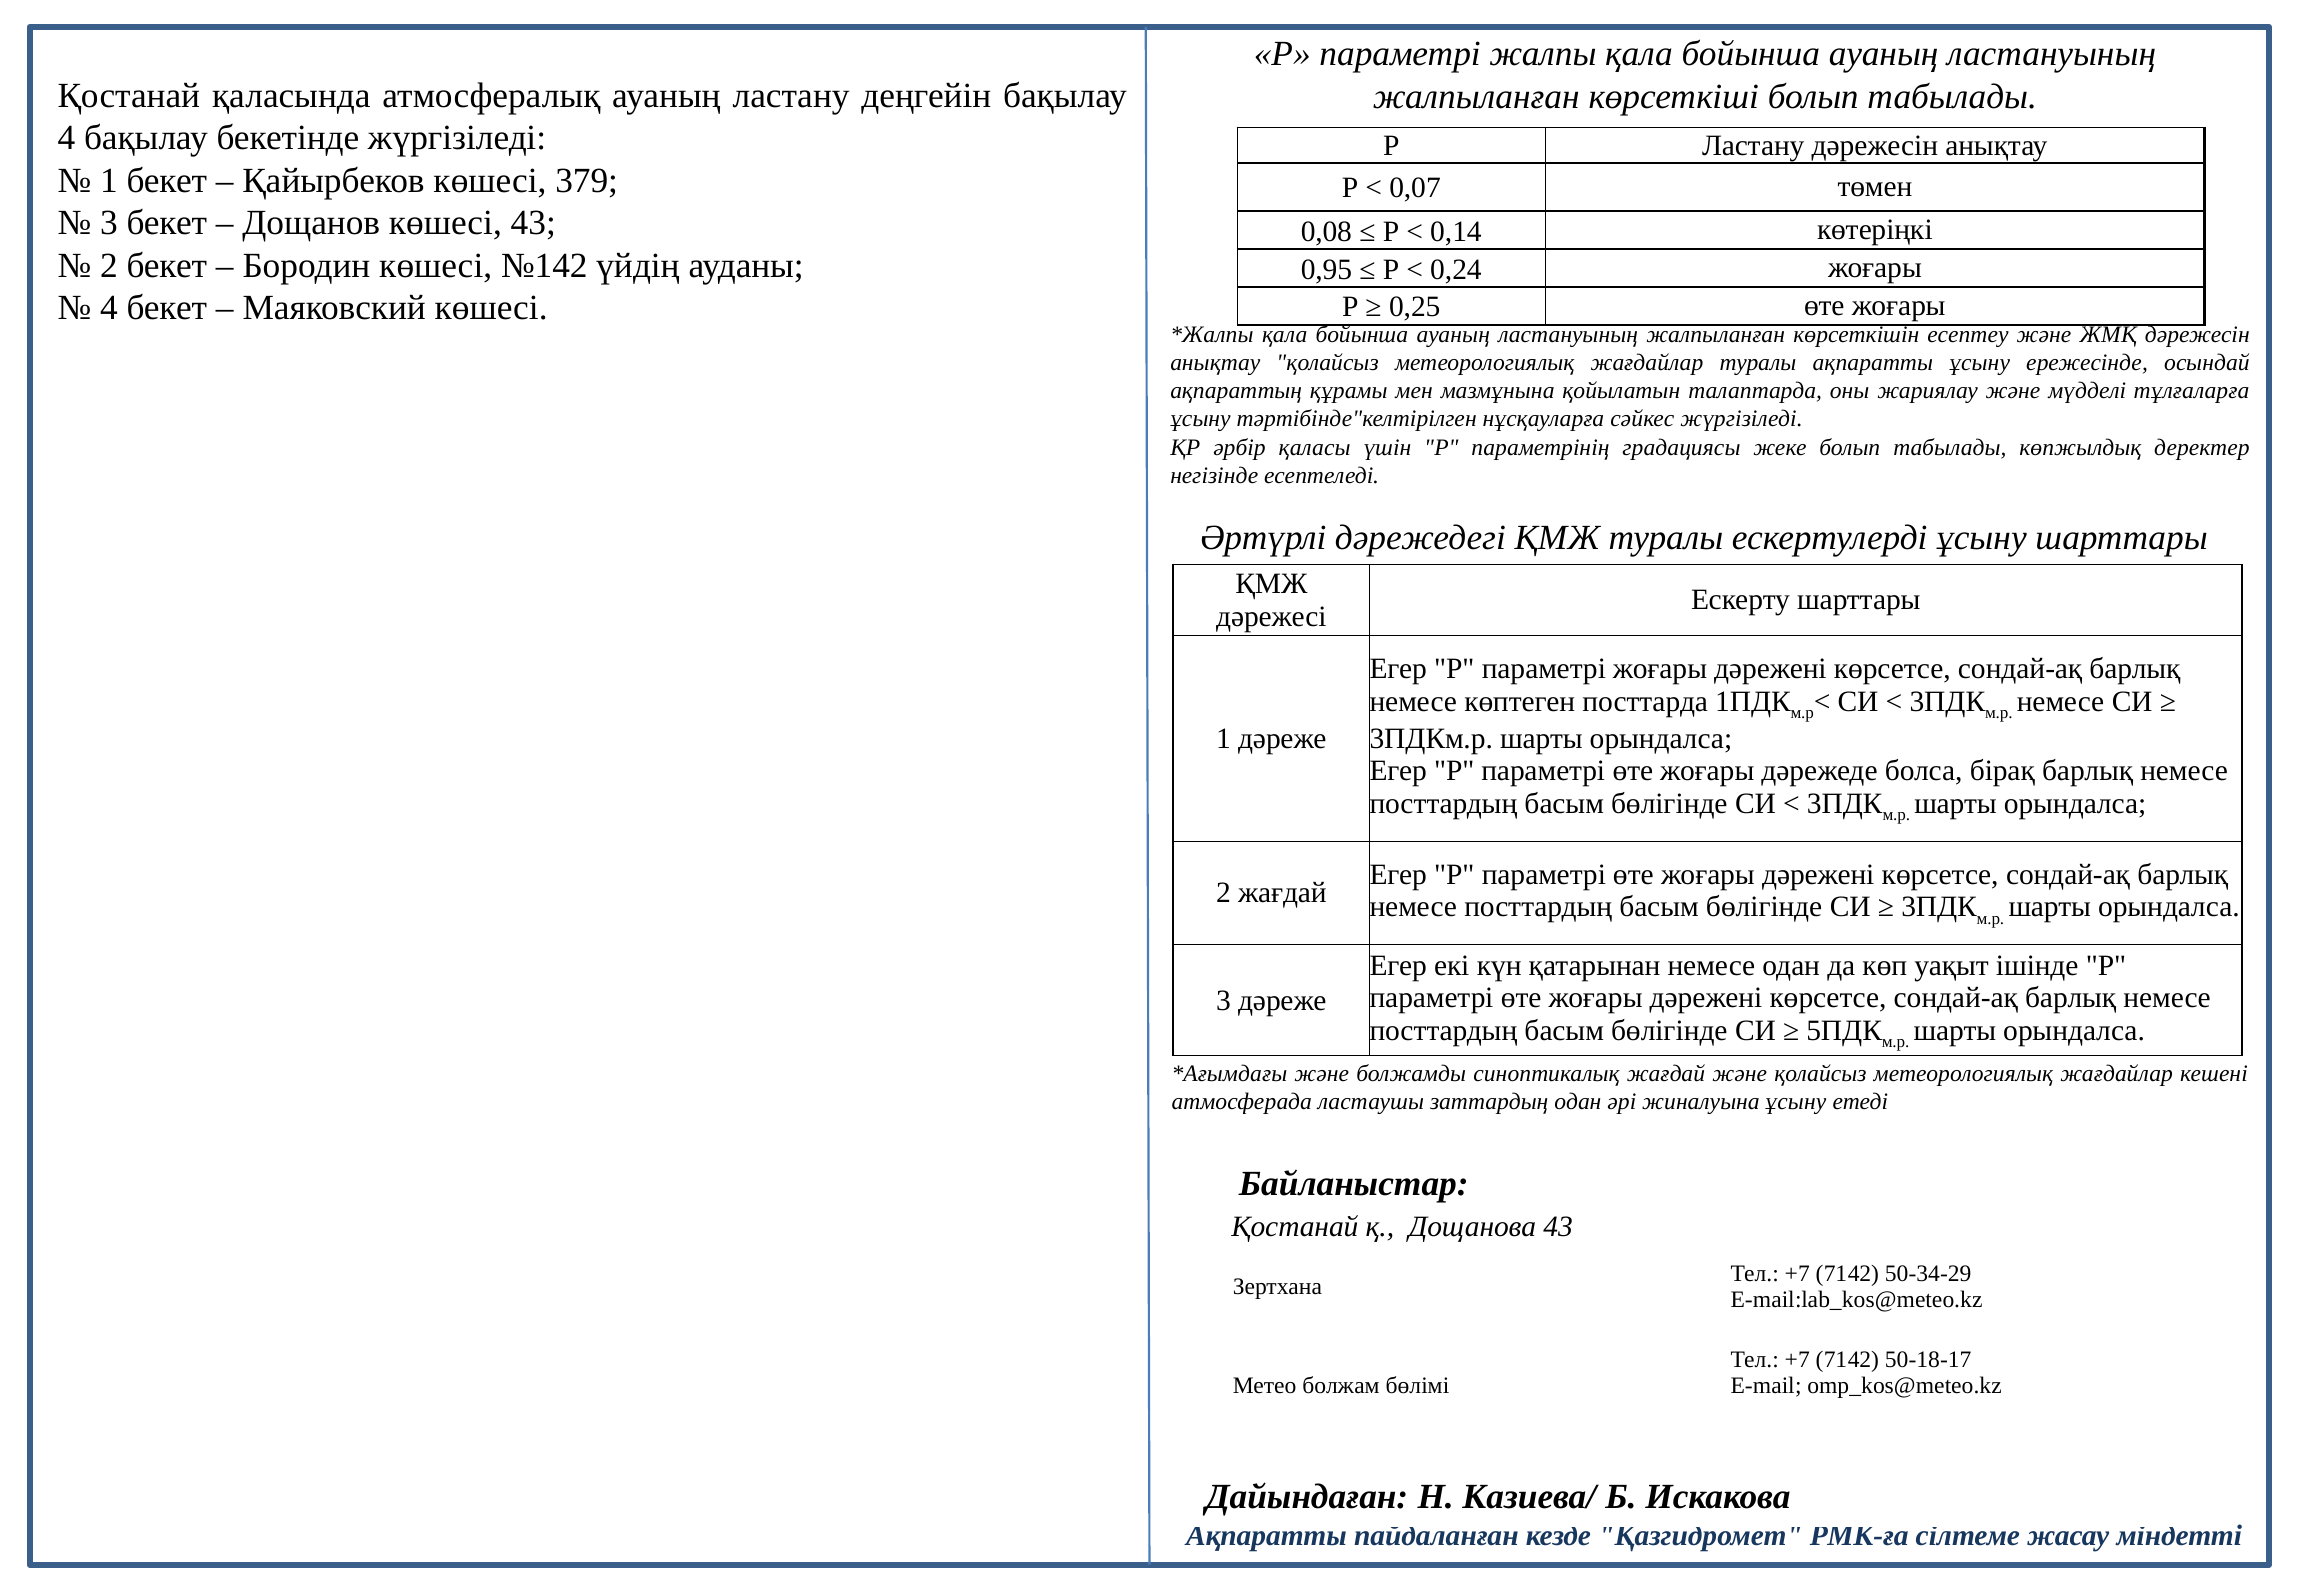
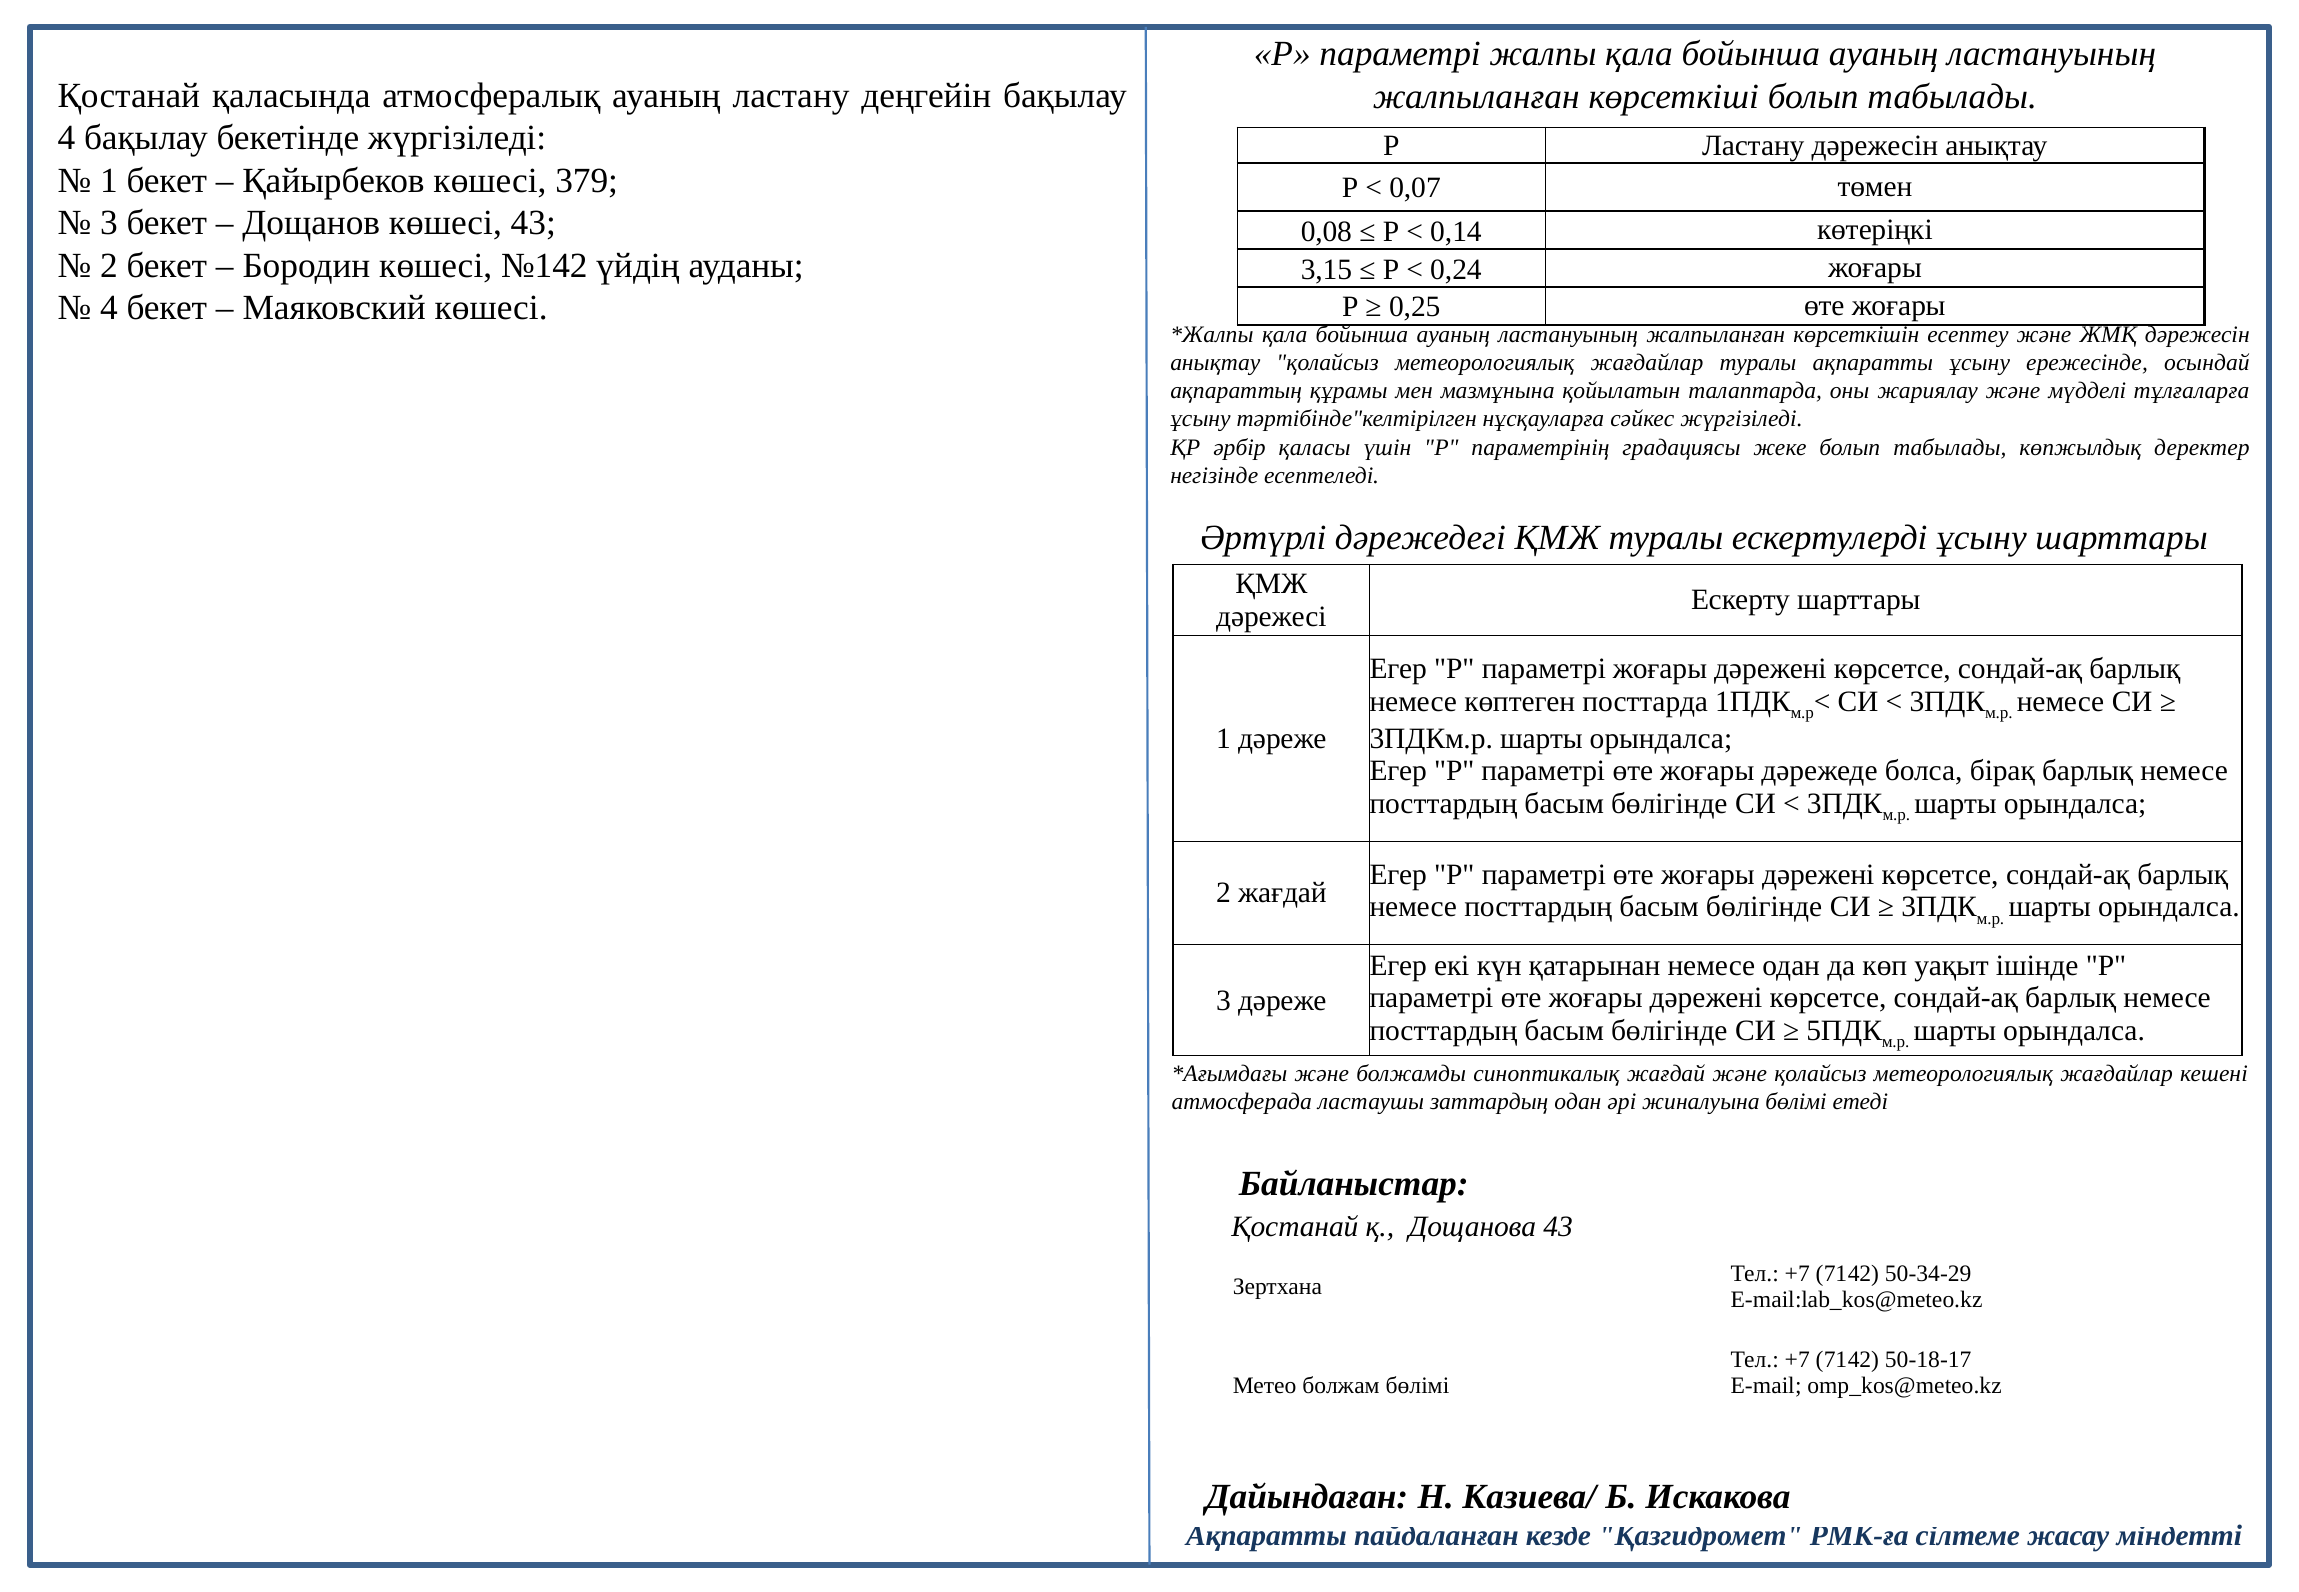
0,95: 0,95 -> 3,15
жиналуына ұсыну: ұсыну -> бөлімі
